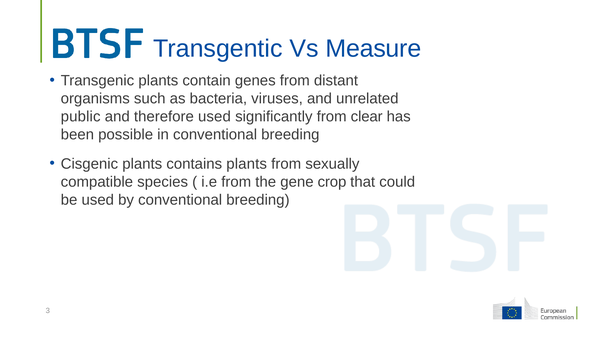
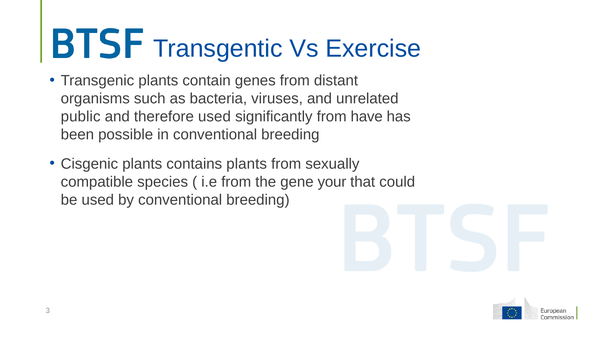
Measure: Measure -> Exercise
clear: clear -> have
crop: crop -> your
